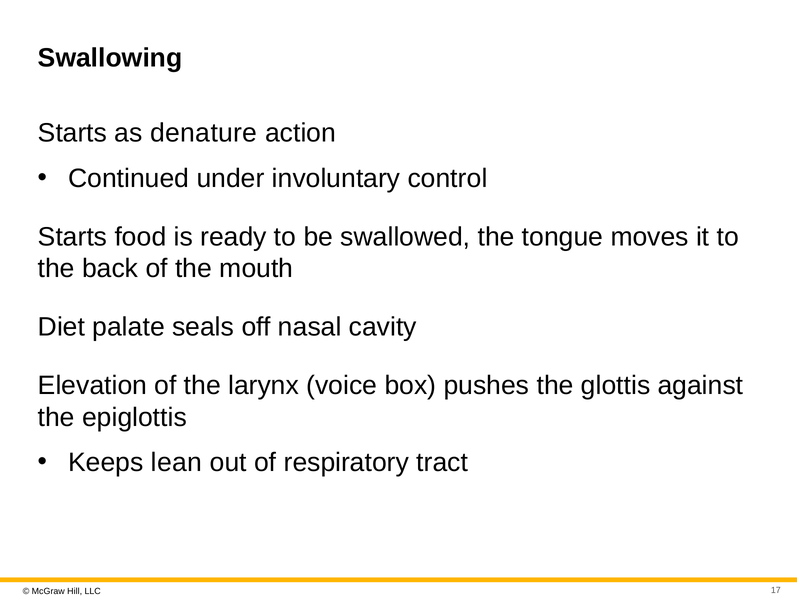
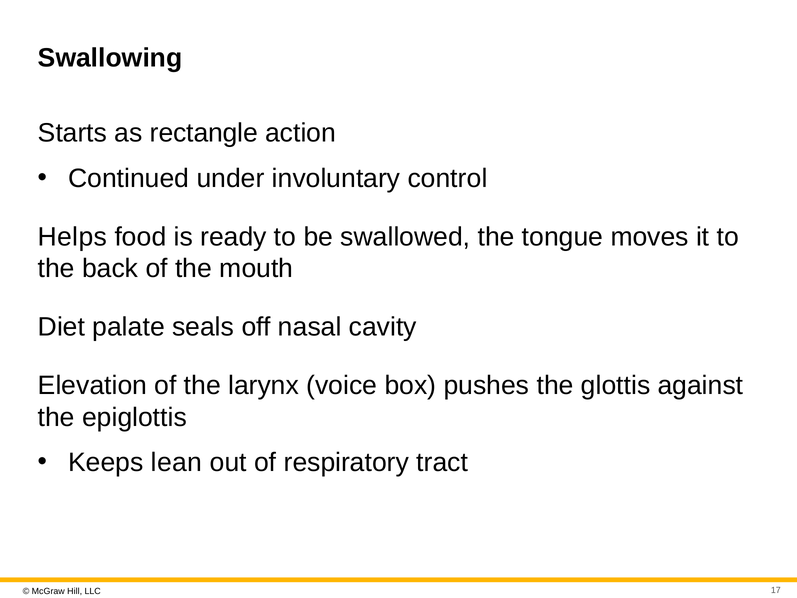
denature: denature -> rectangle
Starts at (73, 237): Starts -> Helps
